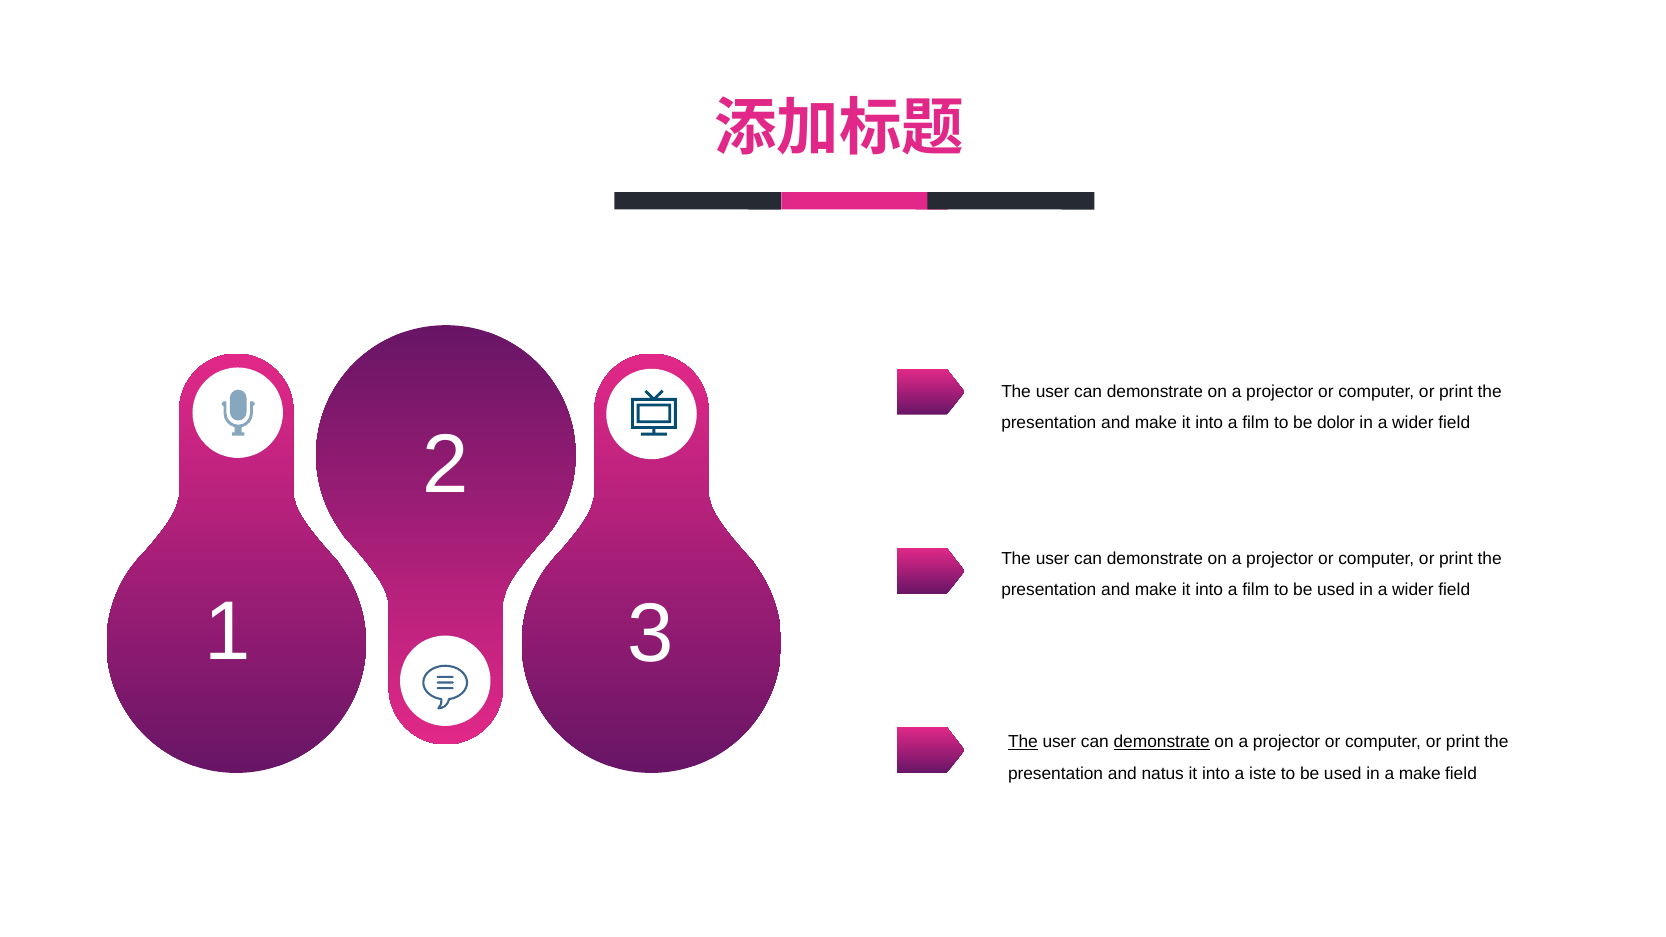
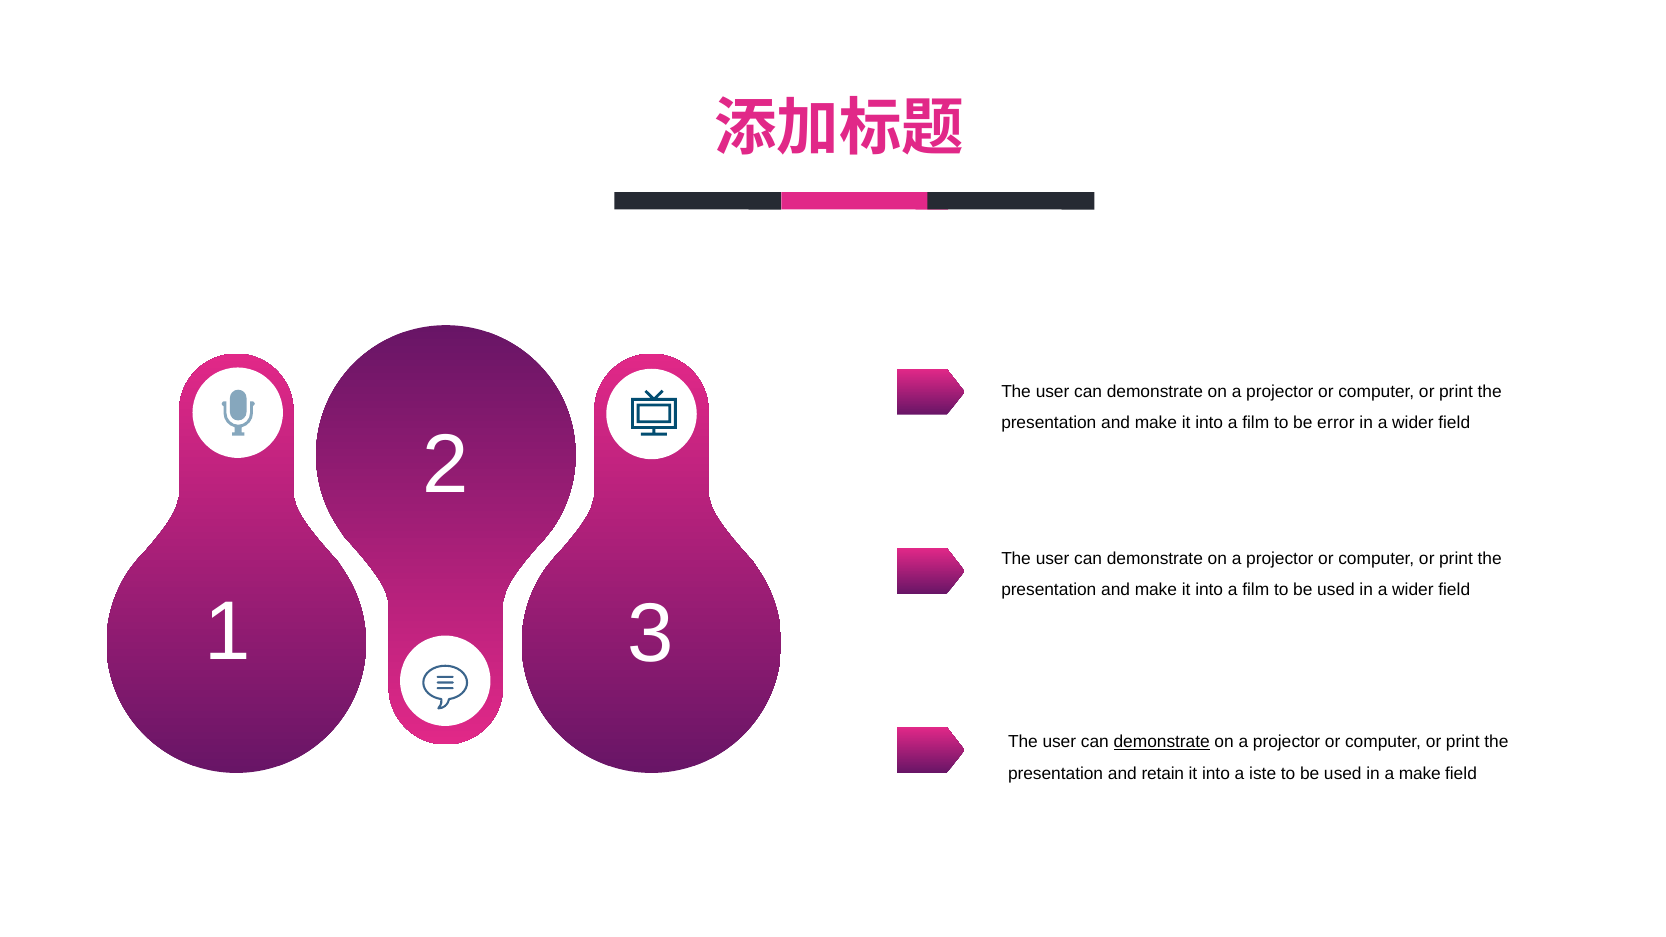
dolor: dolor -> error
The at (1023, 742) underline: present -> none
natus: natus -> retain
